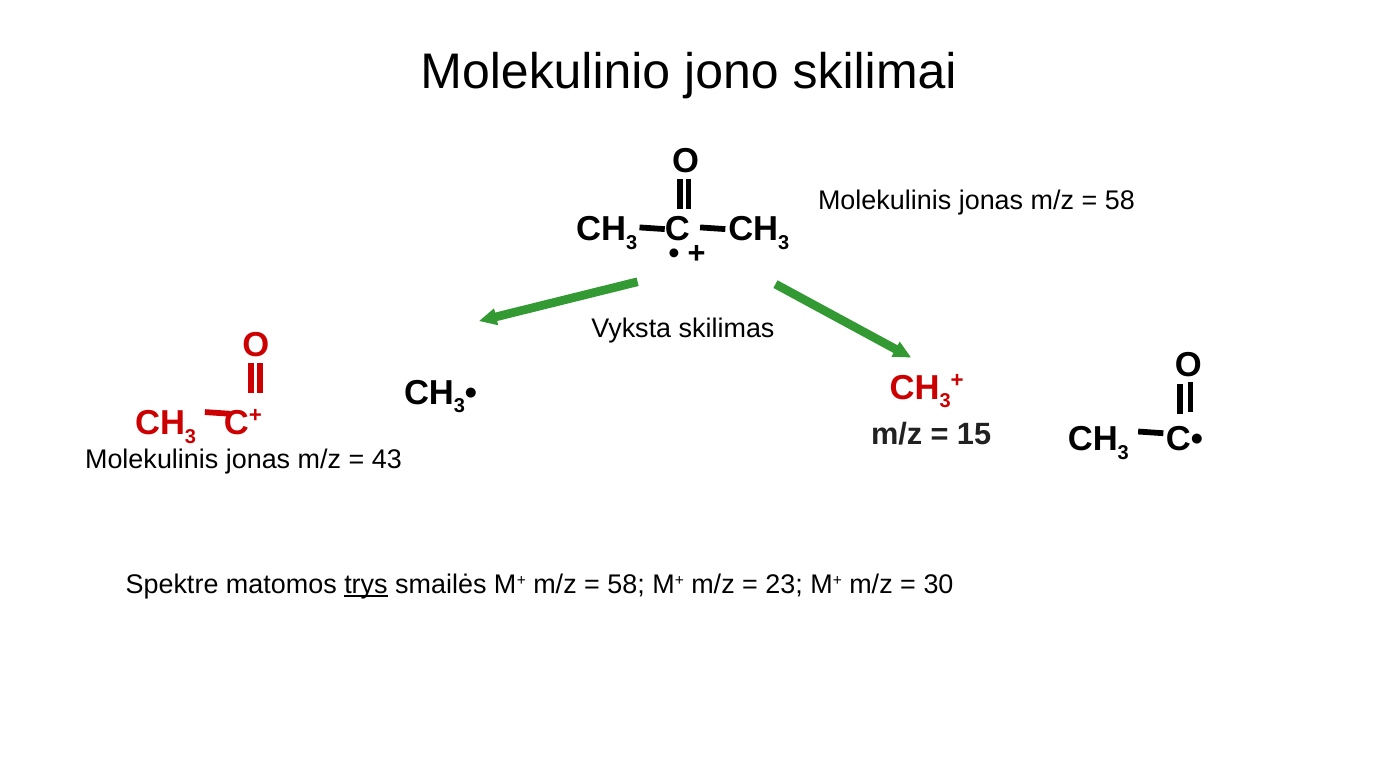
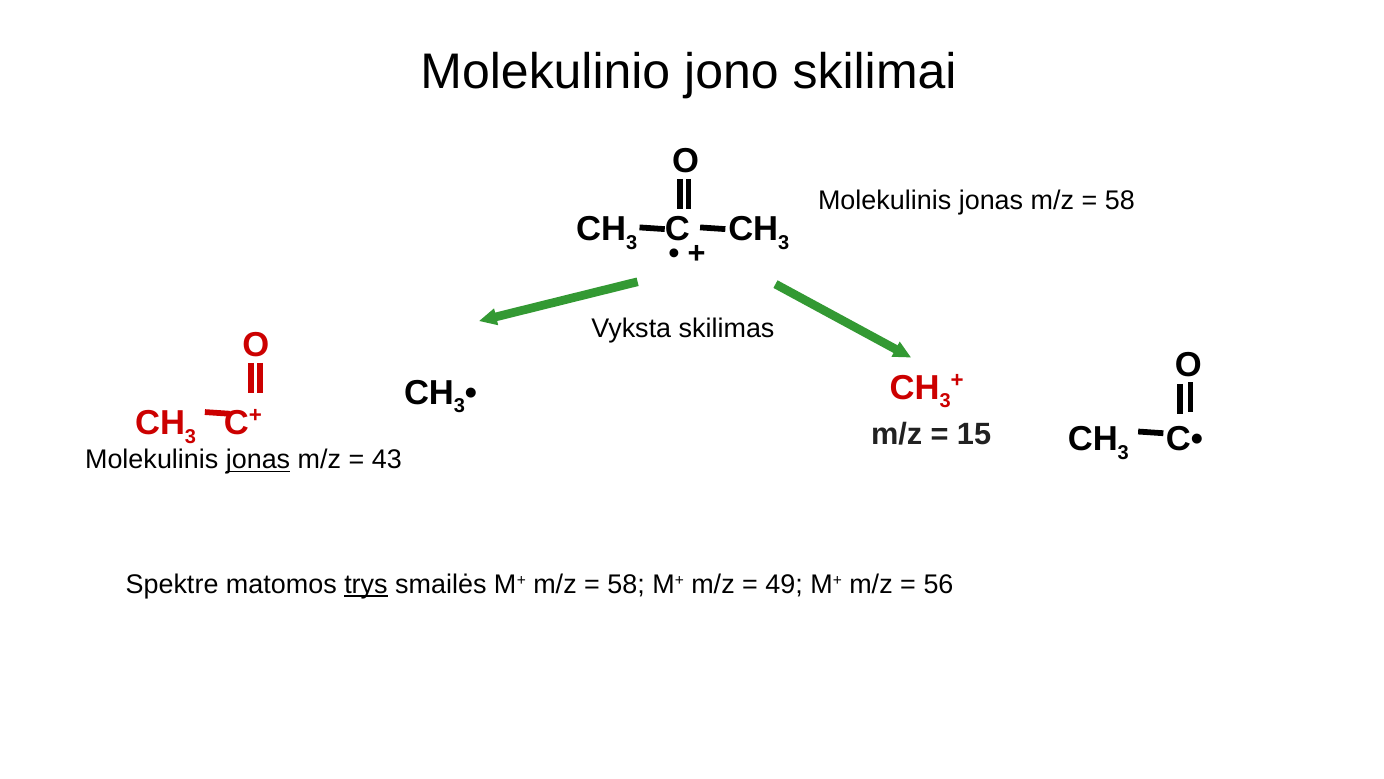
jonas at (258, 460) underline: none -> present
23: 23 -> 49
30: 30 -> 56
